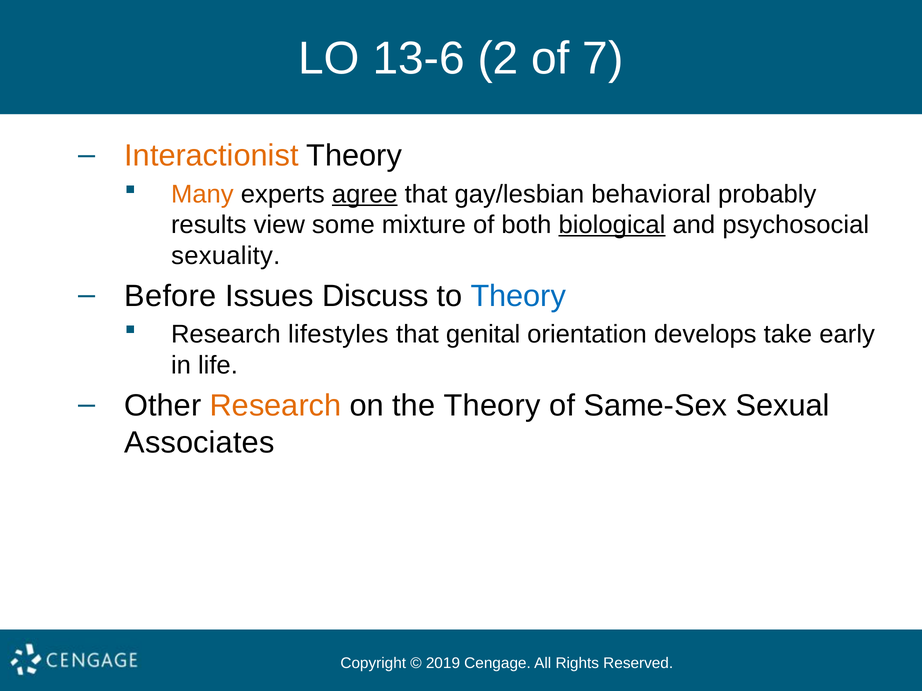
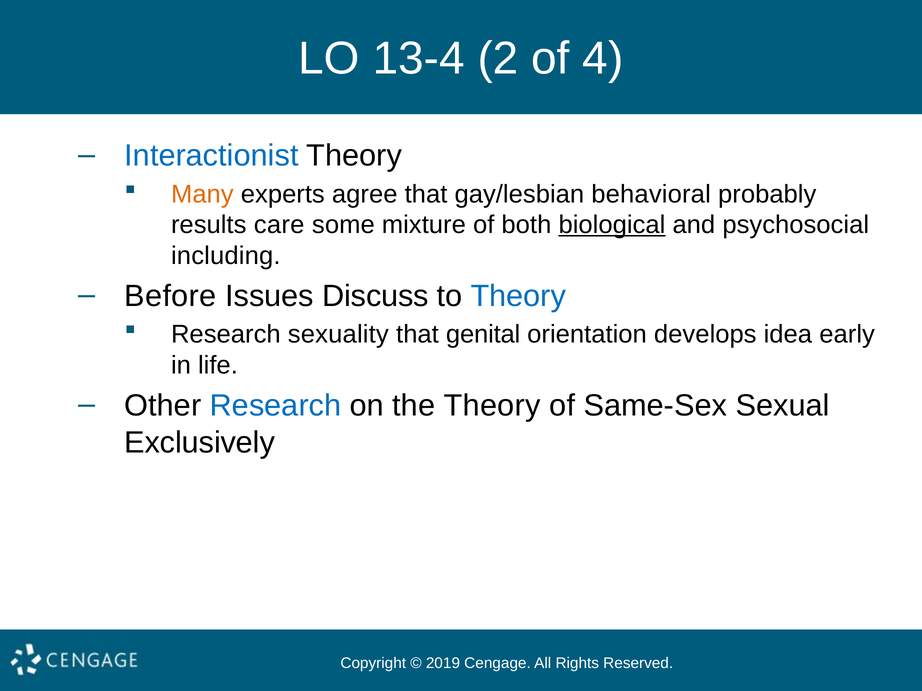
13-6: 13-6 -> 13-4
7: 7 -> 4
Interactionist colour: orange -> blue
agree underline: present -> none
view: view -> care
sexuality: sexuality -> including
lifestyles: lifestyles -> sexuality
take: take -> idea
Research at (275, 406) colour: orange -> blue
Associates: Associates -> Exclusively
